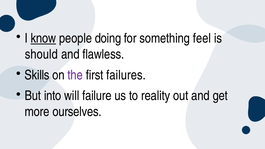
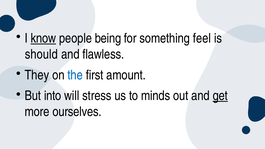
doing: doing -> being
Skills: Skills -> They
the colour: purple -> blue
failures: failures -> amount
failure: failure -> stress
reality: reality -> minds
get underline: none -> present
